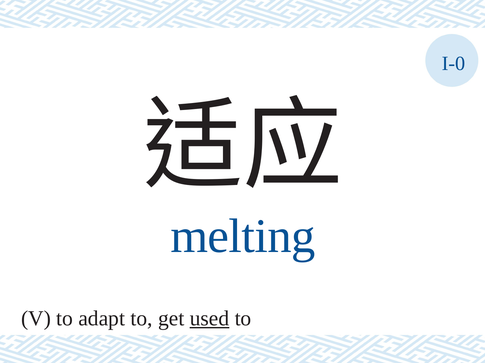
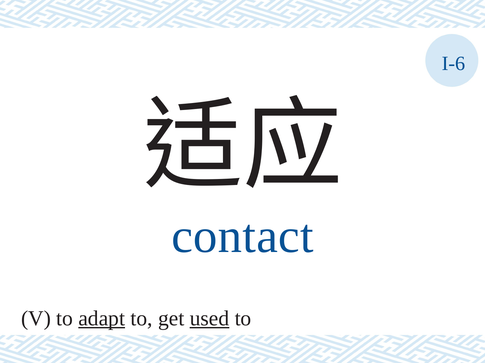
I-0: I-0 -> I-6
melting: melting -> contact
adapt underline: none -> present
